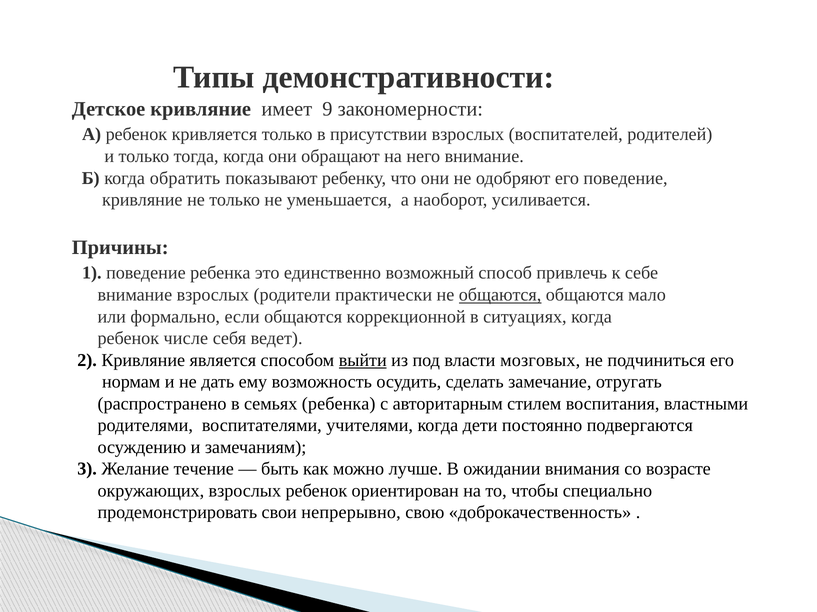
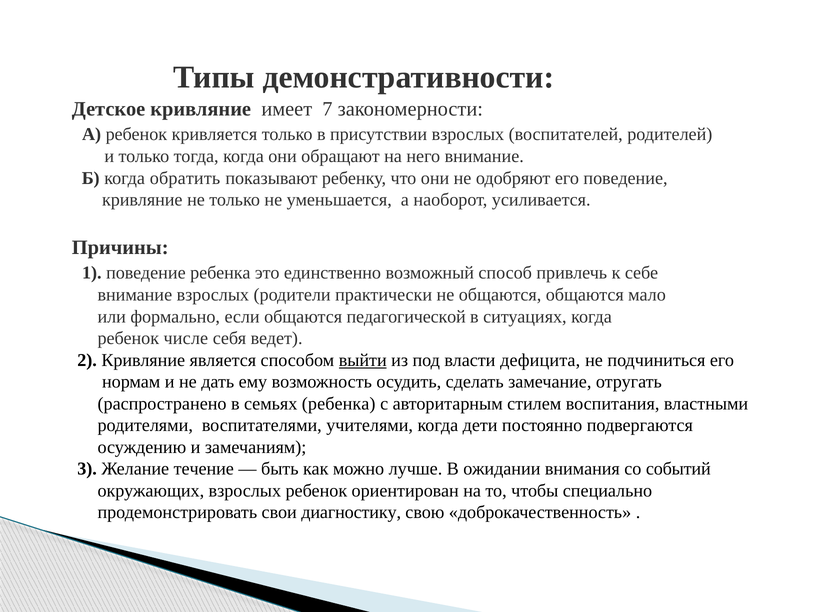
9: 9 -> 7
общаются at (500, 295) underline: present -> none
коррекционной: коррекционной -> педагогической
мозговых: мозговых -> дефицита
возрасте: возрасте -> событий
непрерывно: непрерывно -> диагностику
